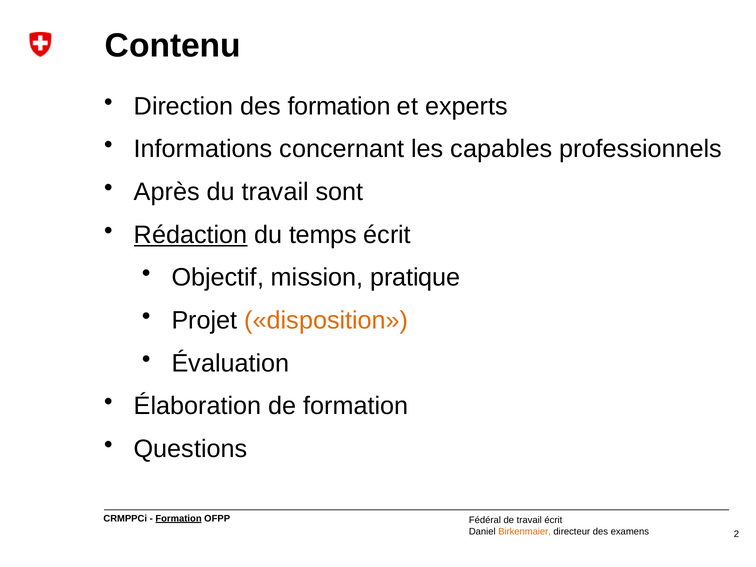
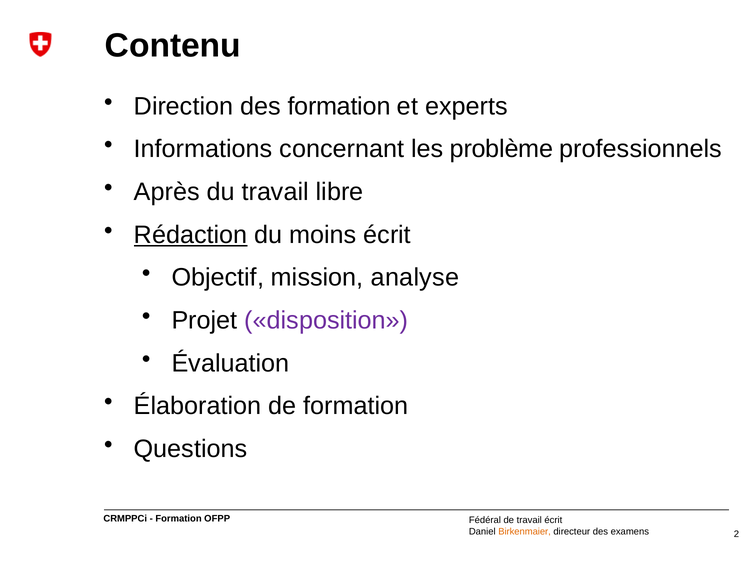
capables: capables -> problème
sont: sont -> libre
temps: temps -> moins
pratique: pratique -> analyse
disposition colour: orange -> purple
Formation at (179, 518) underline: present -> none
